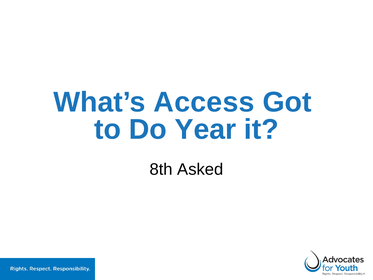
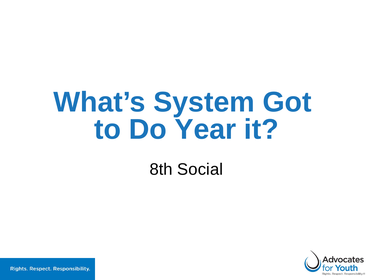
Access: Access -> System
Asked: Asked -> Social
